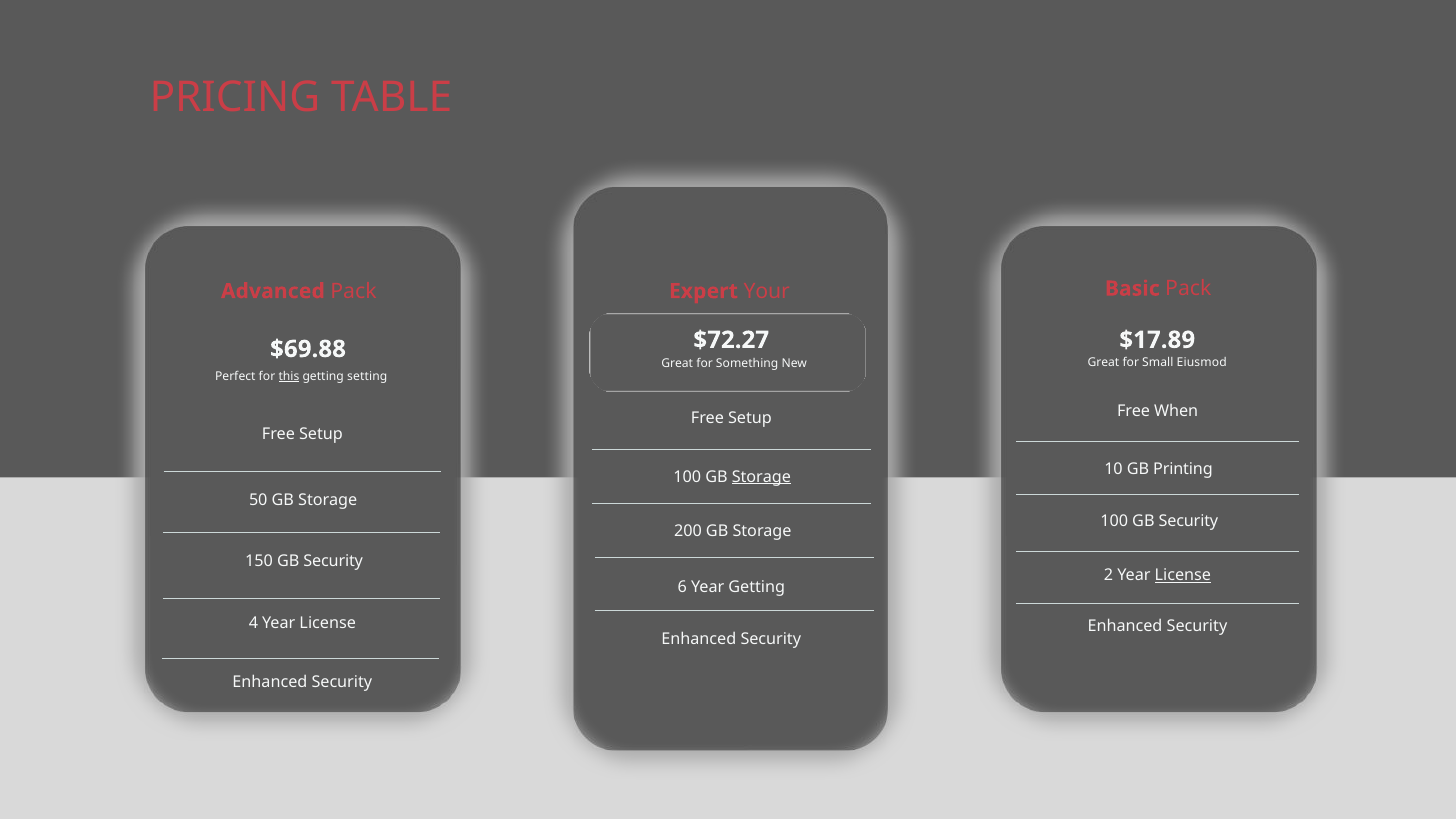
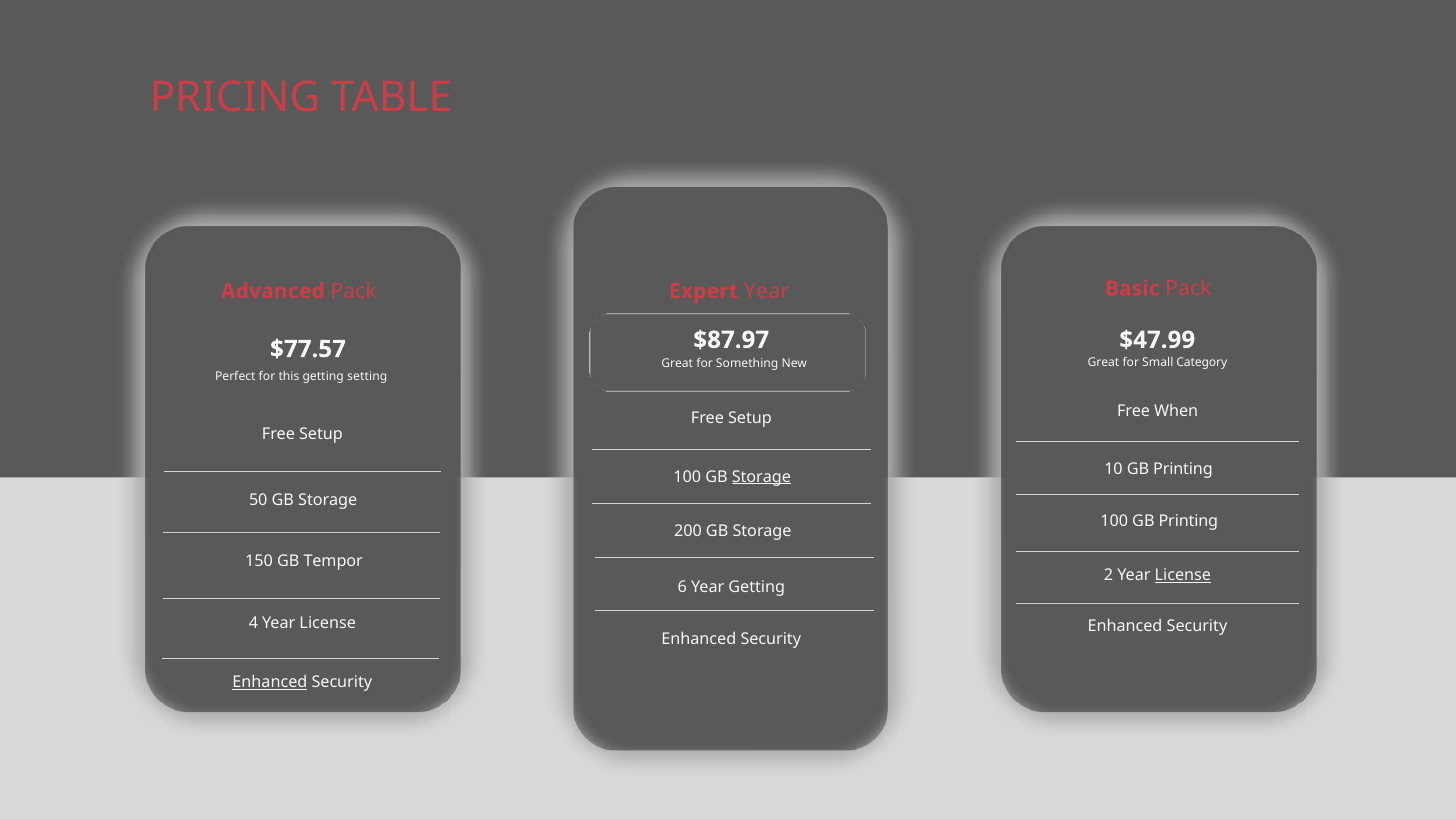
Expert Your: Your -> Year
$17.89: $17.89 -> $47.99
$72.27: $72.27 -> $87.97
$69.88: $69.88 -> $77.57
Eiusmod: Eiusmod -> Category
this underline: present -> none
100 GB Security: Security -> Printing
150 GB Security: Security -> Tempor
Enhanced at (270, 683) underline: none -> present
